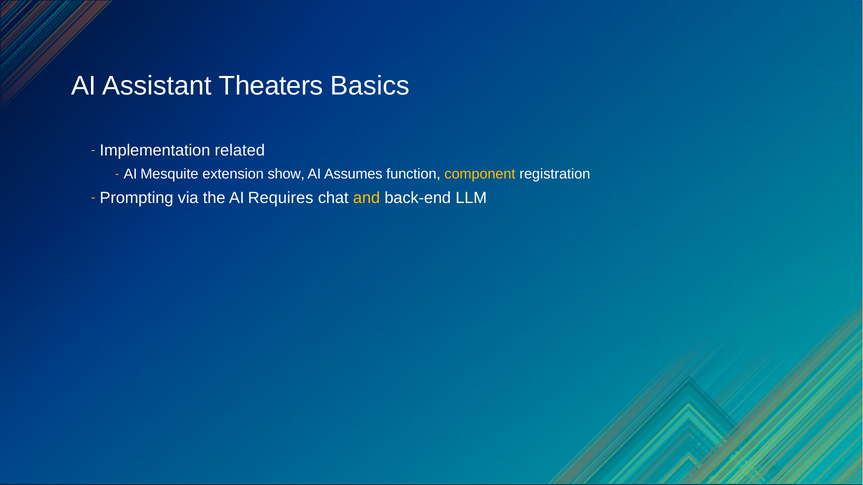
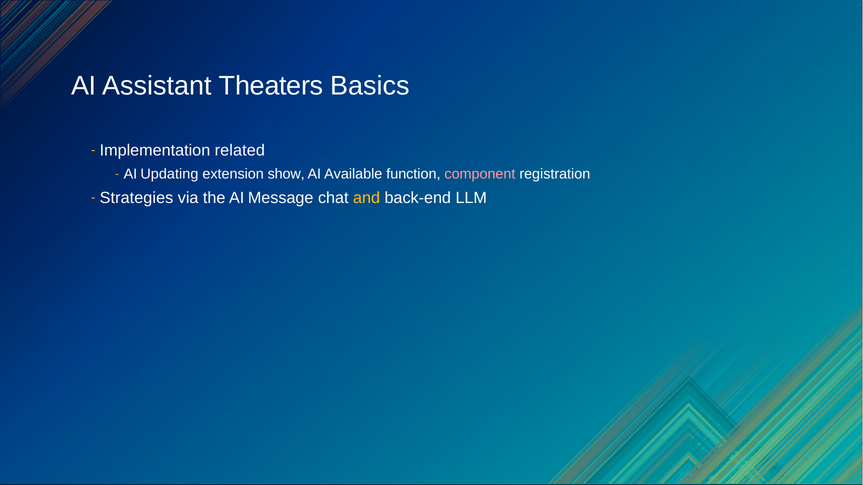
Mesquite: Mesquite -> Updating
Assumes: Assumes -> Available
component colour: yellow -> pink
Prompting: Prompting -> Strategies
Requires: Requires -> Message
